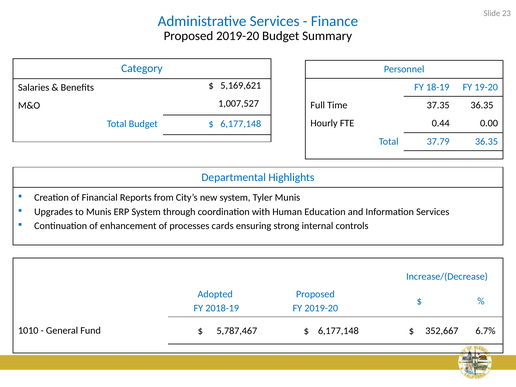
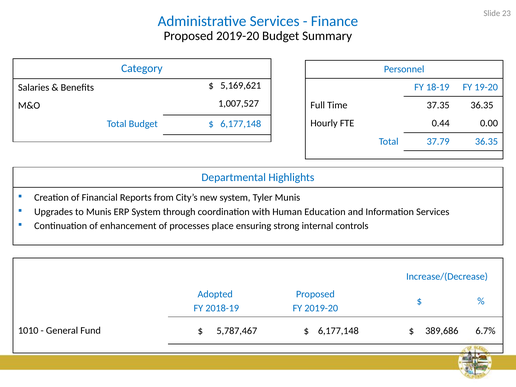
cards: cards -> place
352,667: 352,667 -> 389,686
